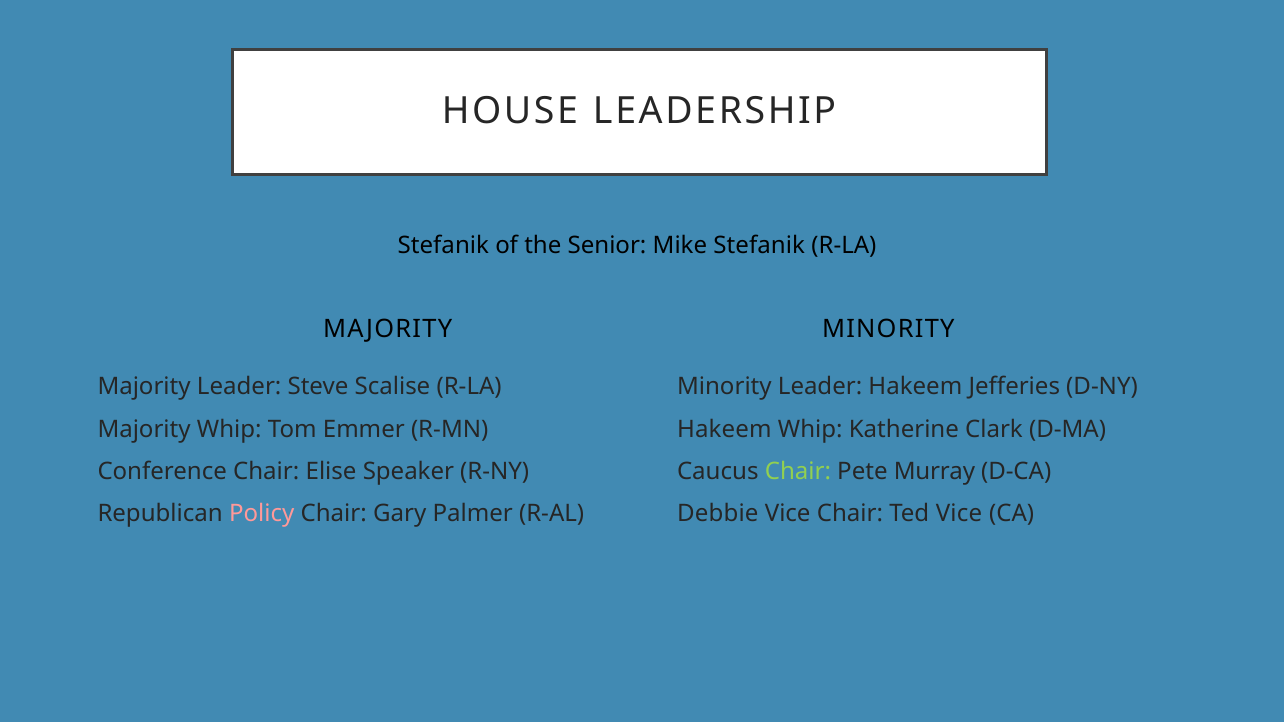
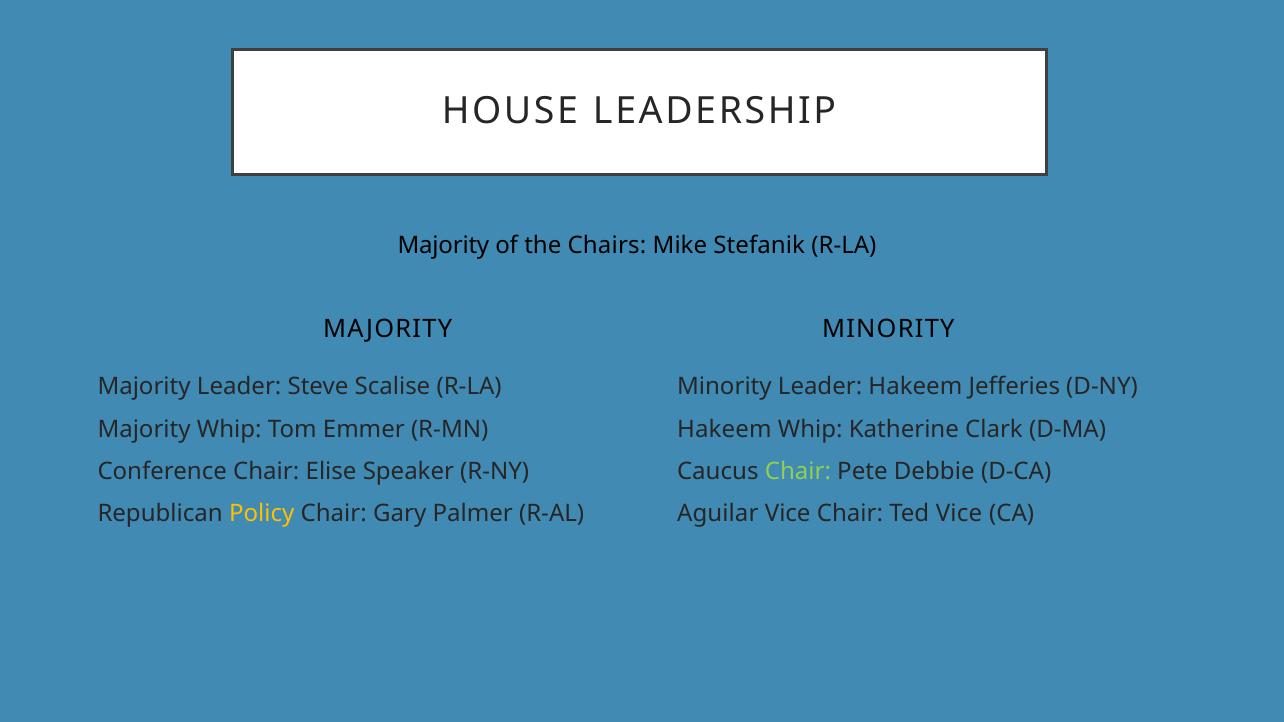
Stefanik at (443, 245): Stefanik -> Majority
Senior: Senior -> Chairs
Murray: Murray -> Debbie
Policy colour: pink -> yellow
Debbie: Debbie -> Aguilar
